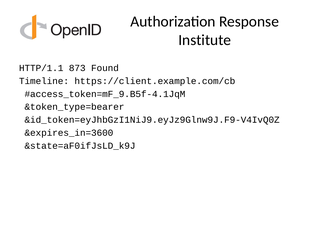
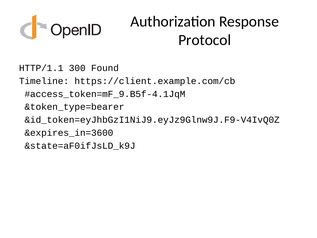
Institute: Institute -> Protocol
873: 873 -> 300
